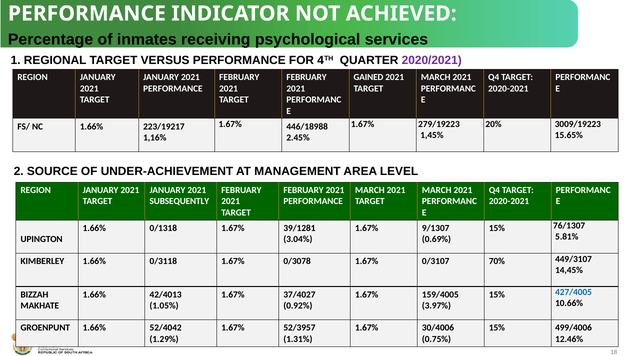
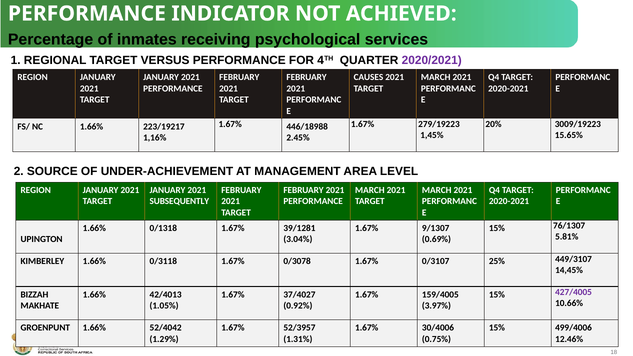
GAINED: GAINED -> CAUSES
70%: 70% -> 25%
427/4005 colour: blue -> purple
